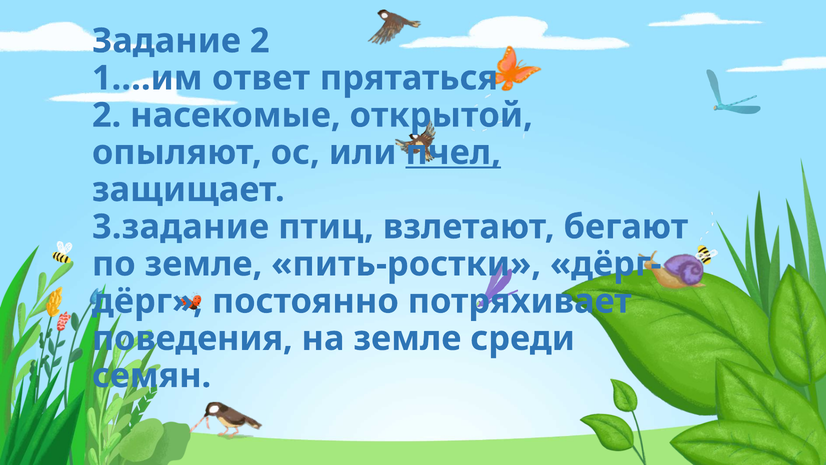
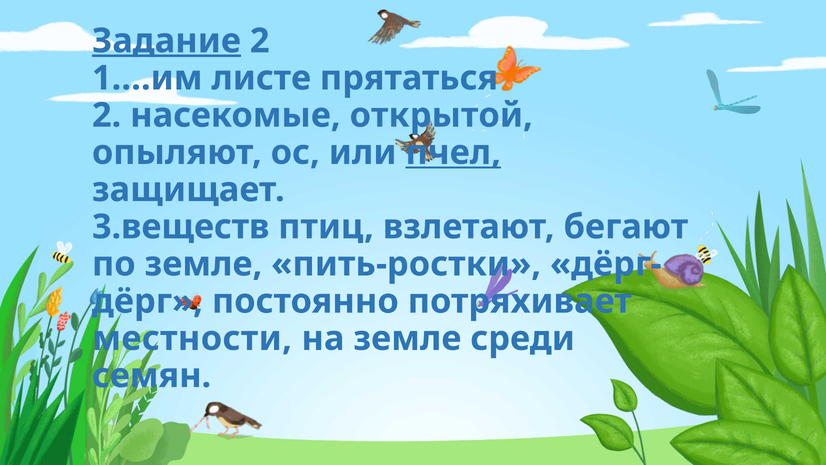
Задание underline: none -> present
ответ: ответ -> листе
3.задание: 3.задание -> 3.веществ
поведения: поведения -> местности
